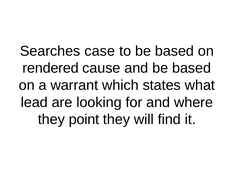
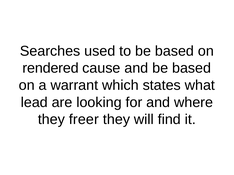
case: case -> used
point: point -> freer
